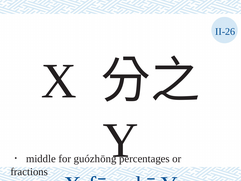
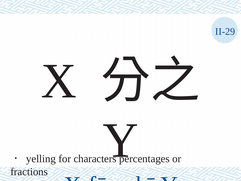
II-26: II-26 -> II-29
middle: middle -> yelling
guózhōng: guózhōng -> characters
